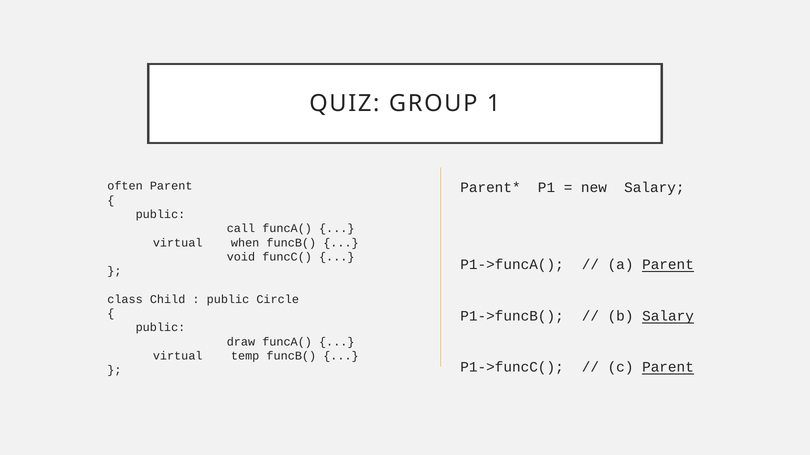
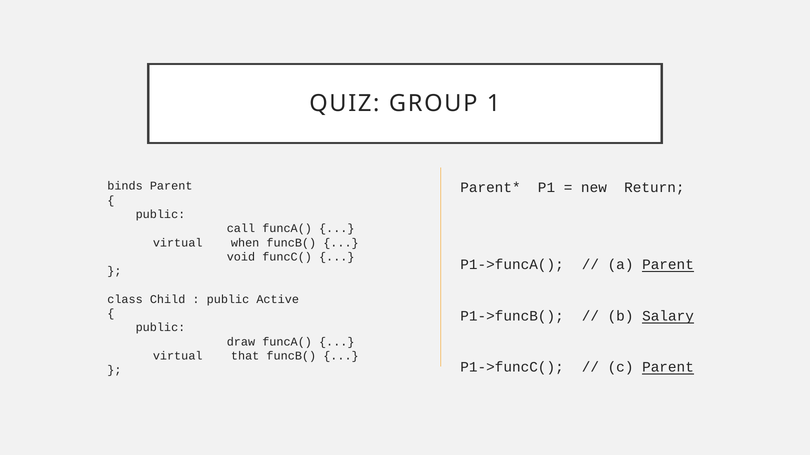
often: often -> binds
new Salary: Salary -> Return
Circle: Circle -> Active
temp: temp -> that
